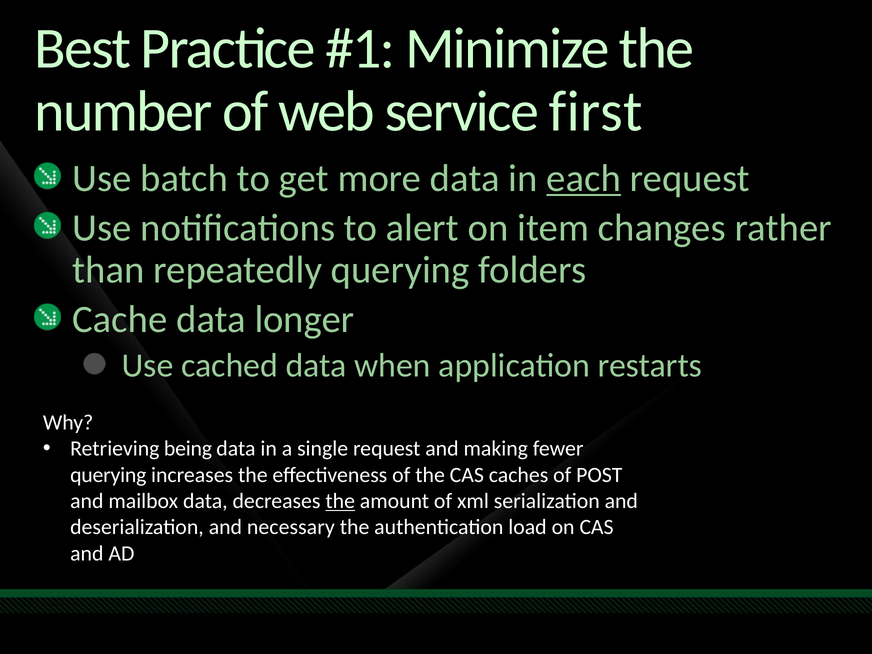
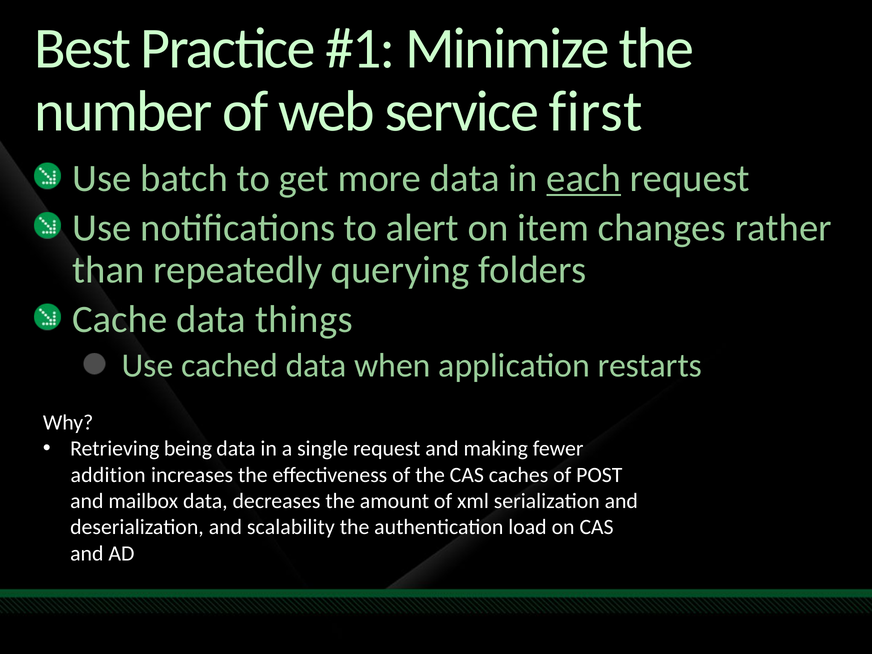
longer: longer -> things
querying at (108, 475): querying -> addition
the at (340, 501) underline: present -> none
necessary: necessary -> scalability
